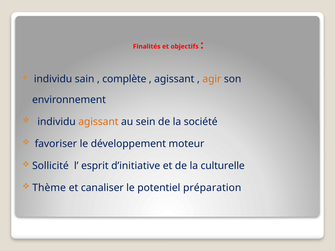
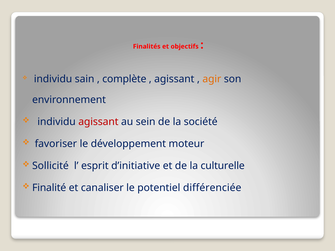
agissant at (98, 122) colour: orange -> red
Thème: Thème -> Finalité
préparation: préparation -> différenciée
